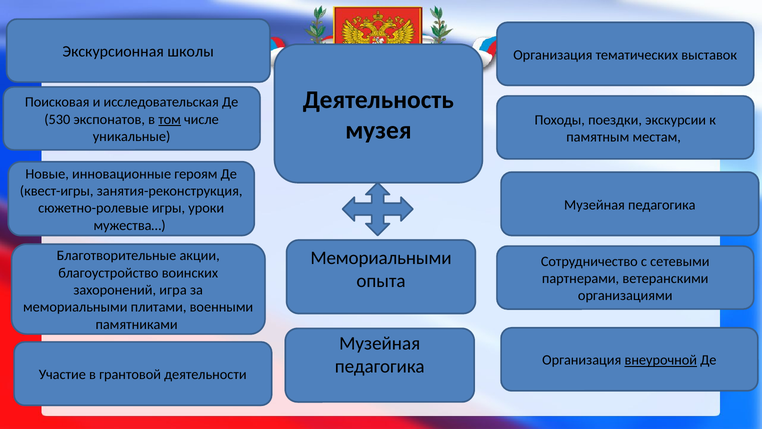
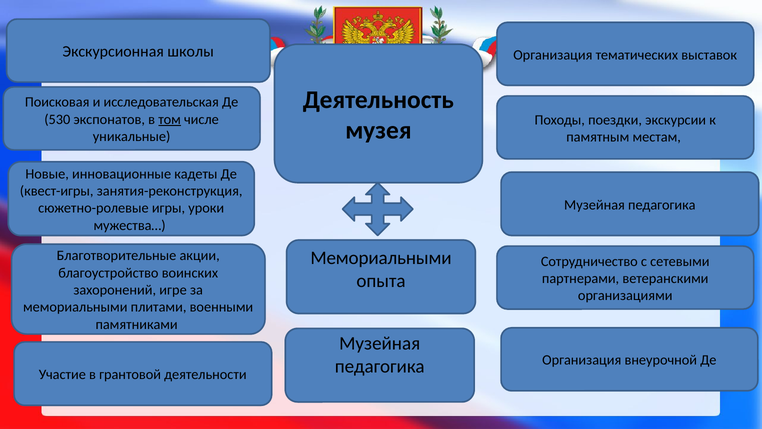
героям: героям -> кадеты
игра: игра -> игре
внеурочной underline: present -> none
